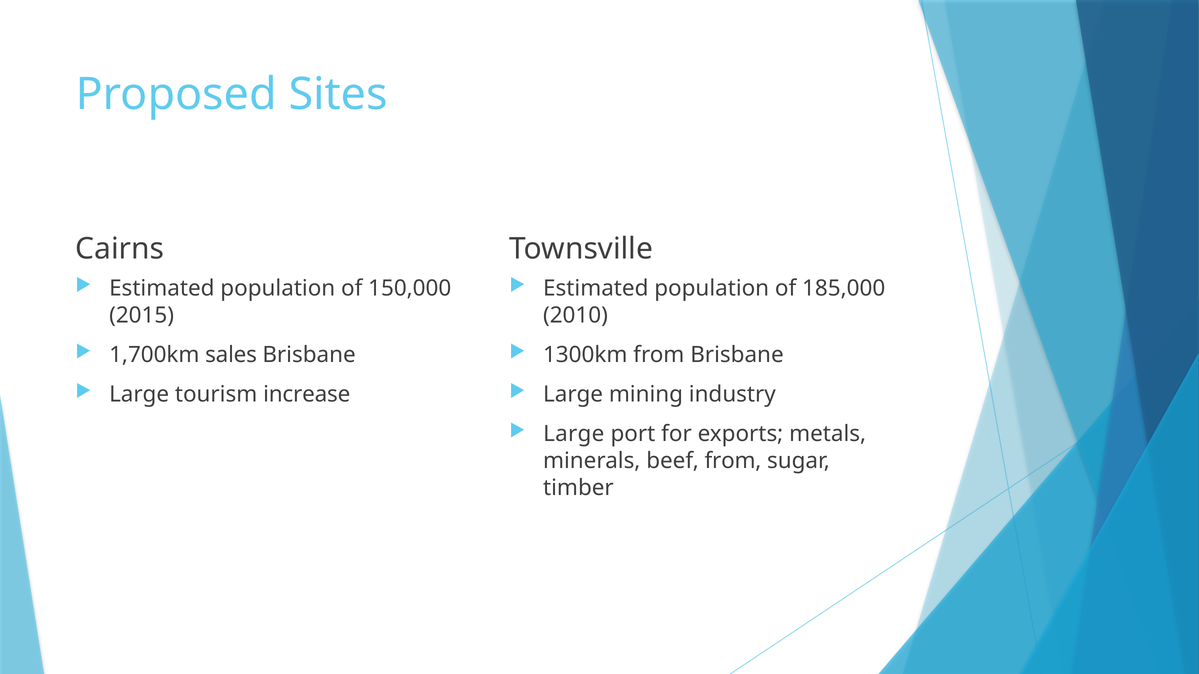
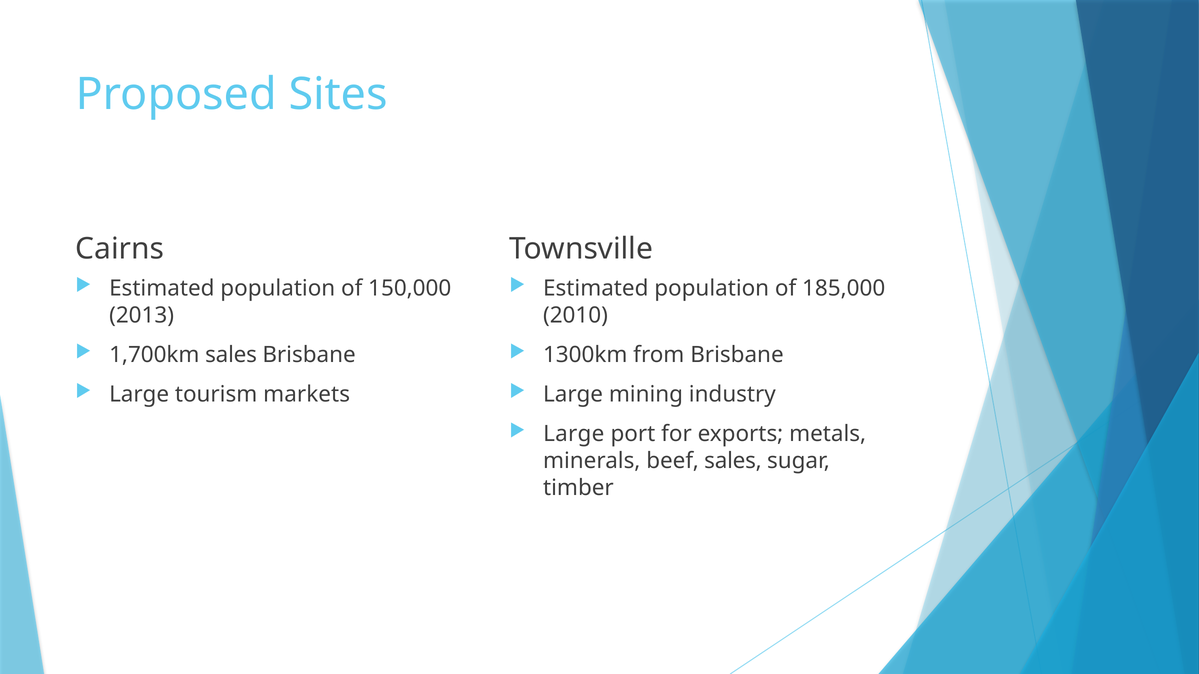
2015: 2015 -> 2013
increase: increase -> markets
beef from: from -> sales
